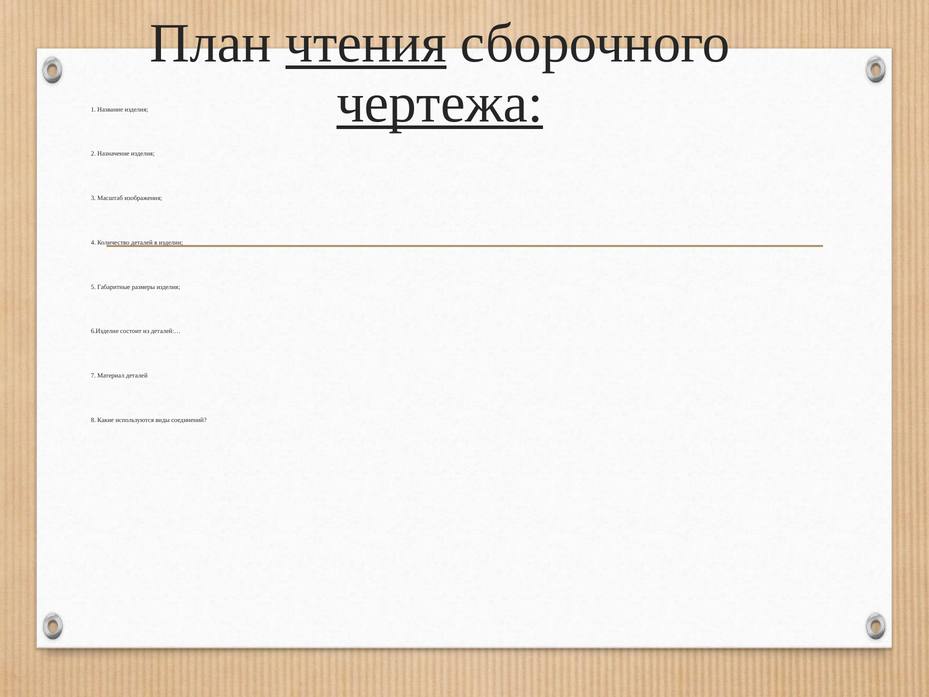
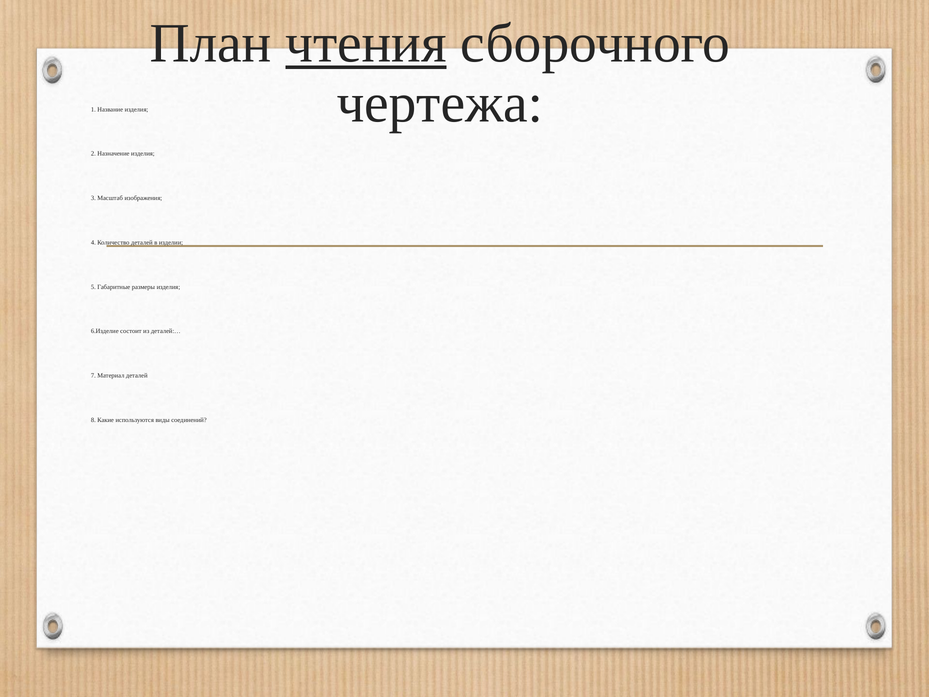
чертежа underline: present -> none
